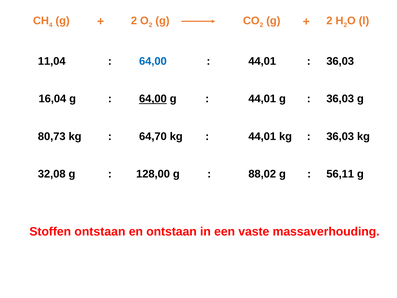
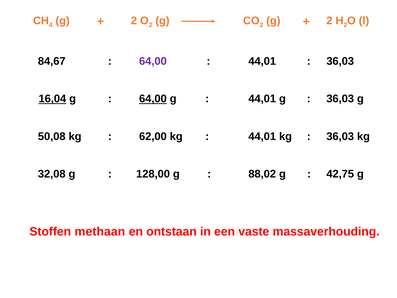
11,04: 11,04 -> 84,67
64,00 at (153, 61) colour: blue -> purple
16,04 underline: none -> present
80,73: 80,73 -> 50,08
64,70: 64,70 -> 62,00
56,11: 56,11 -> 42,75
Stoffen ontstaan: ontstaan -> methaan
